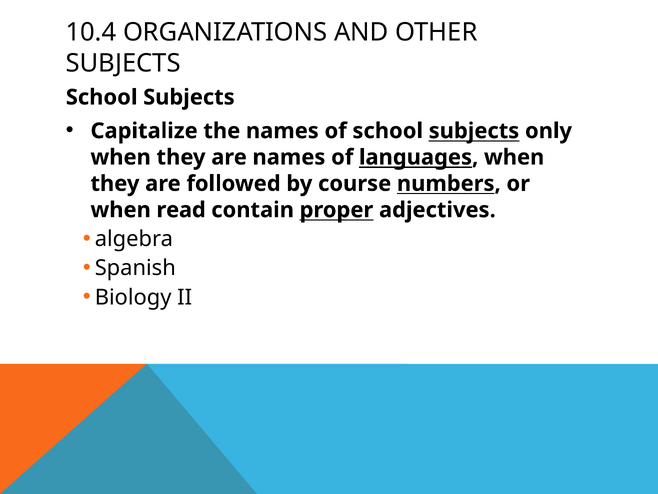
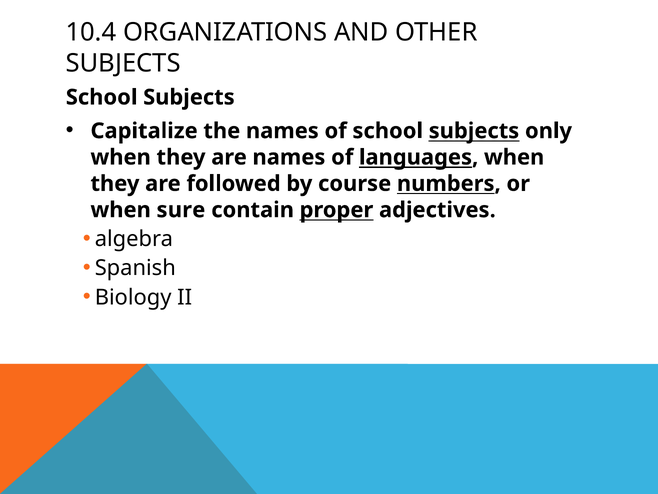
read: read -> sure
